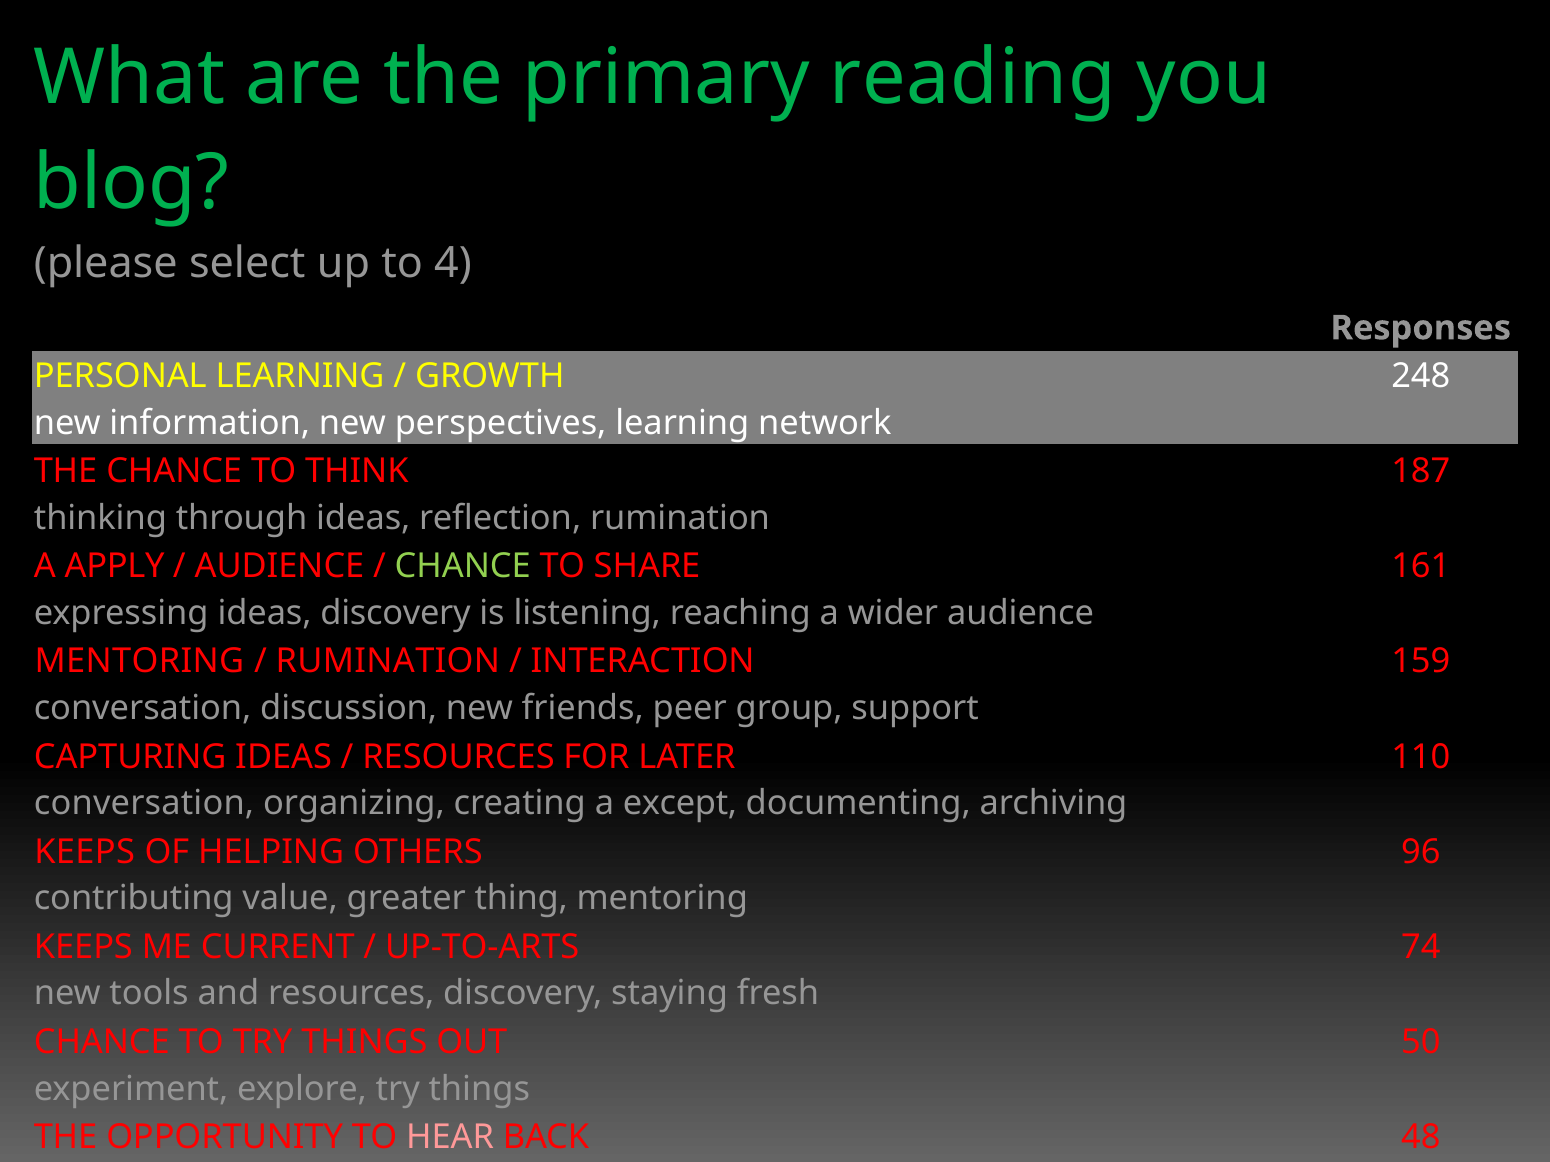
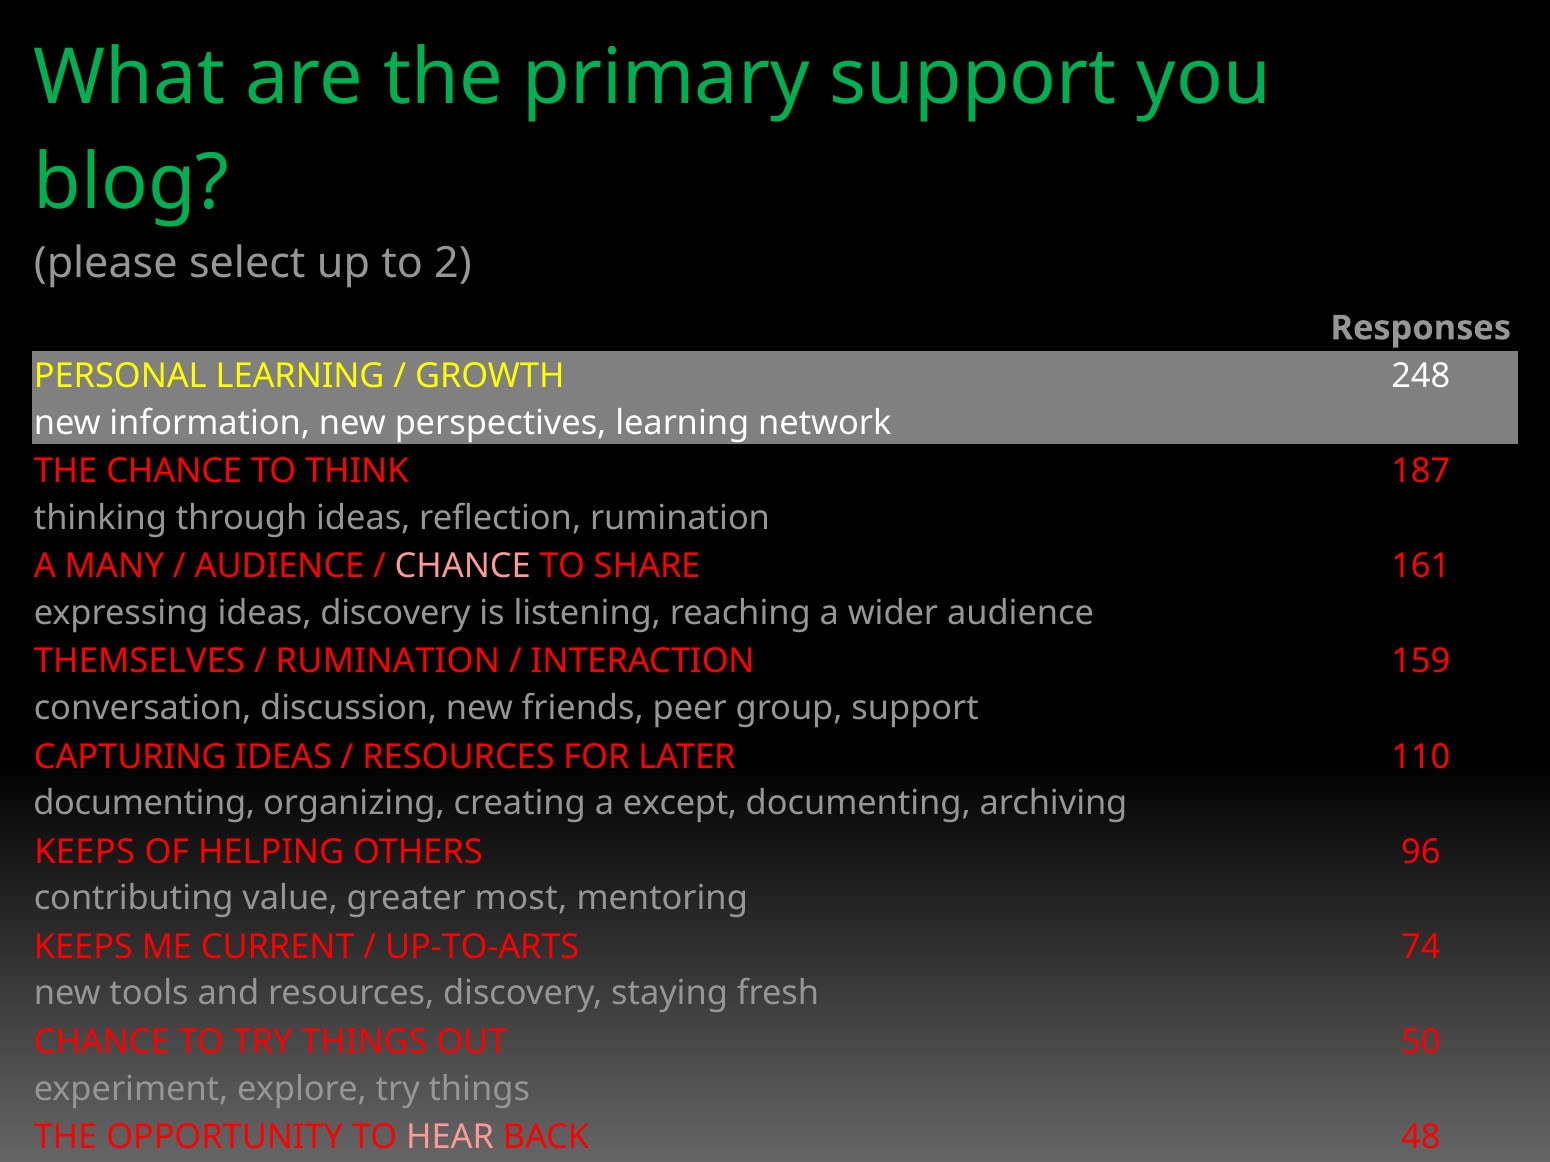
primary reading: reading -> support
4: 4 -> 2
APPLY: APPLY -> MANY
CHANCE at (463, 567) colour: light green -> pink
MENTORING at (139, 662): MENTORING -> THEMSELVES
conversation at (144, 804): conversation -> documenting
thing: thing -> most
